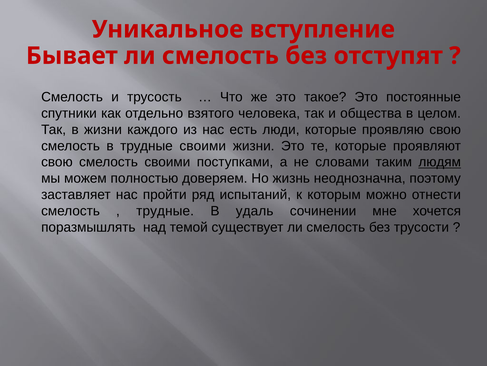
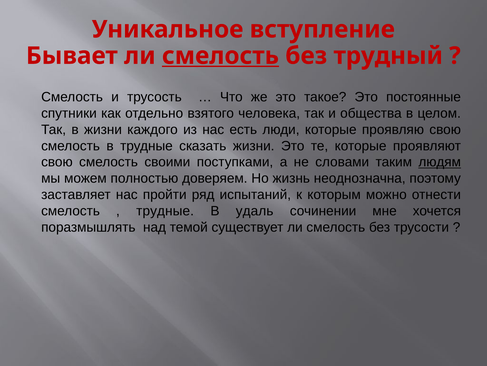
смелость at (220, 56) underline: none -> present
отступят: отступят -> трудный
трудные своими: своими -> сказать
